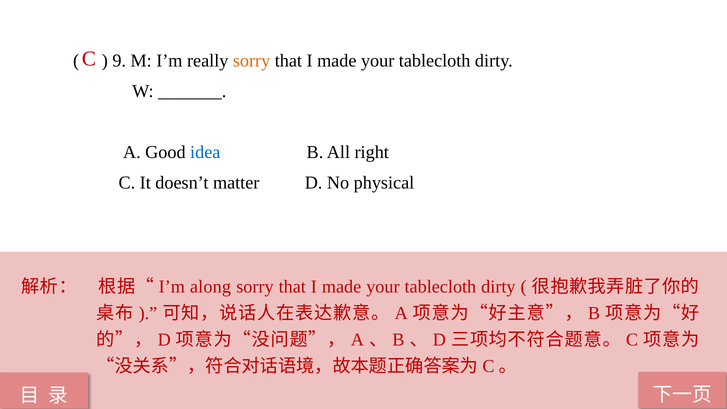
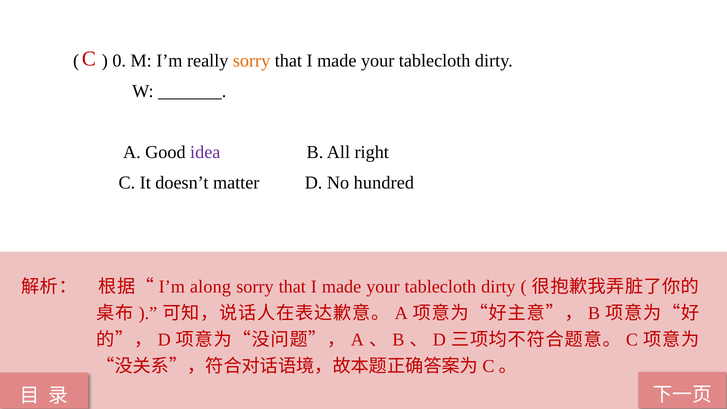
9: 9 -> 0
idea colour: blue -> purple
physical: physical -> hundred
